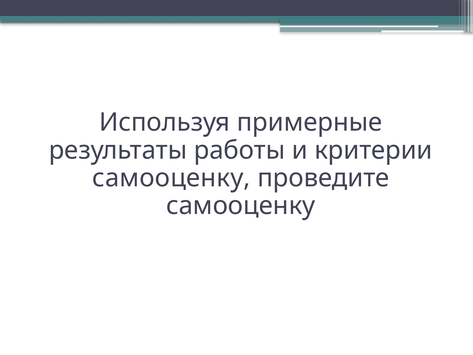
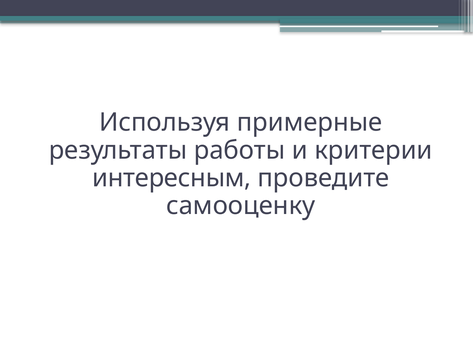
самооценку at (171, 178): самооценку -> интересным
